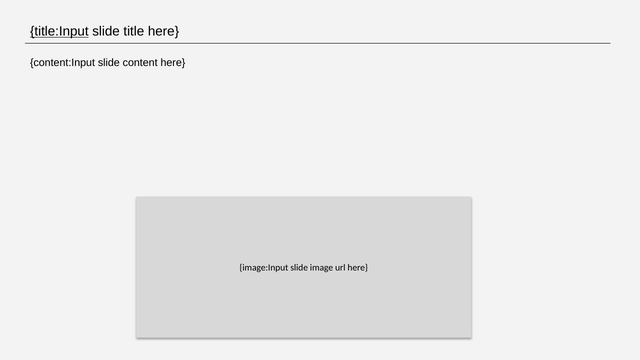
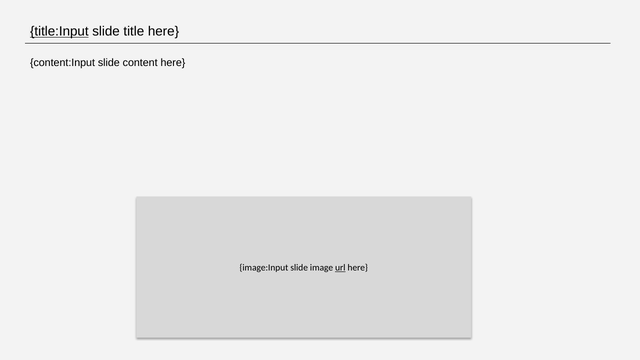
url underline: none -> present
